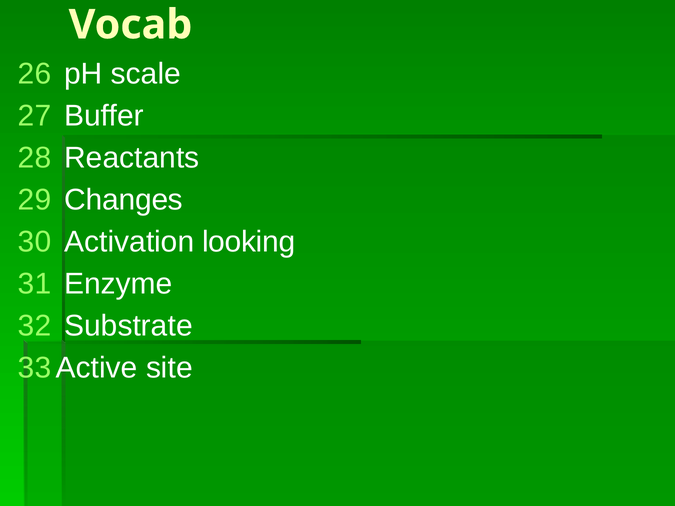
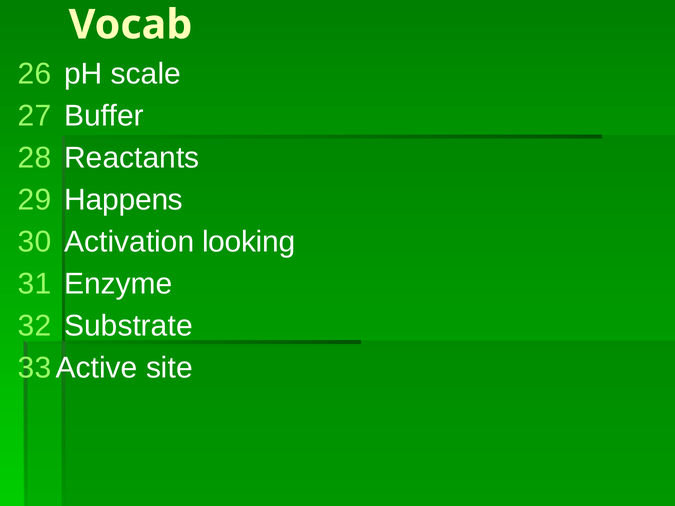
Changes: Changes -> Happens
